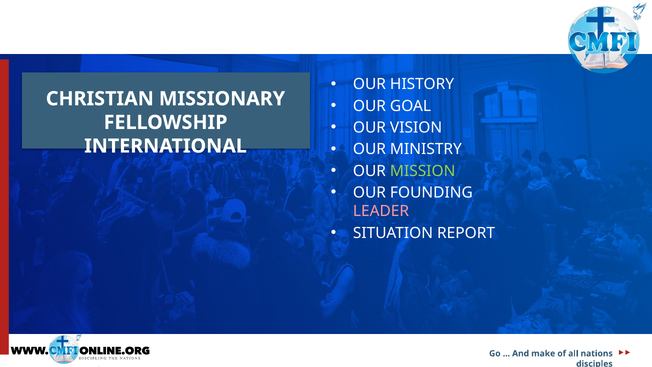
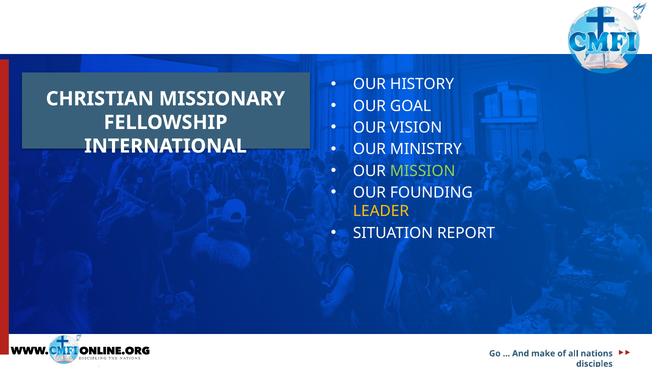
LEADER colour: pink -> yellow
